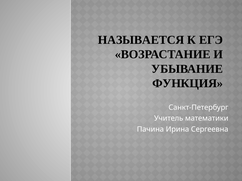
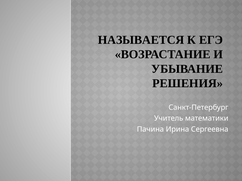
ФУНКЦИЯ: ФУНКЦИЯ -> РЕШЕНИЯ
